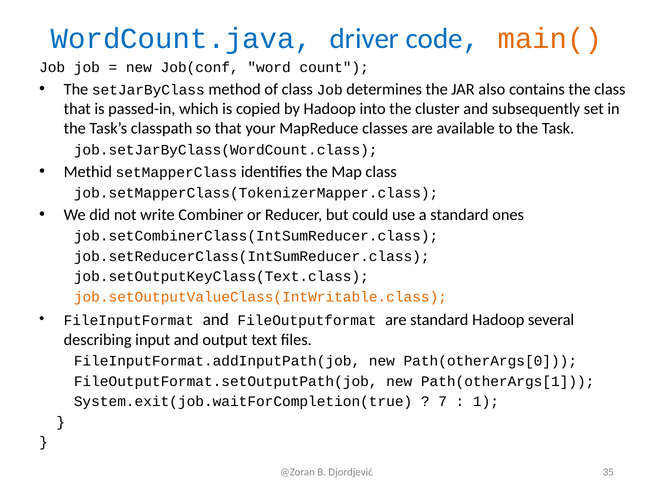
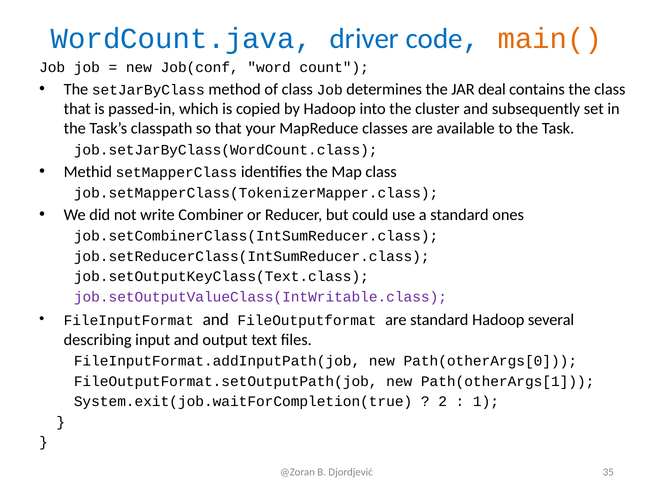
also: also -> deal
job.setOutputValueClass(IntWritable.class colour: orange -> purple
7: 7 -> 2
